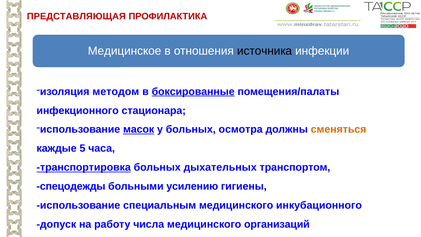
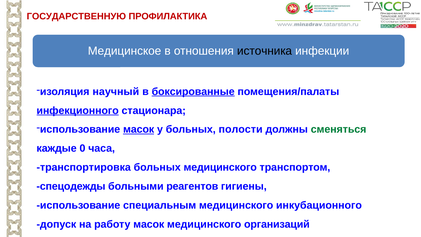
ПРЕДСТАВЛЯЮЩАЯ: ПРЕДСТАВЛЯЮЩАЯ -> ГОСУДАРСТВЕННУЮ
методом: методом -> научный
инфекционного underline: none -> present
осмотра: осмотра -> полости
сменяться colour: orange -> green
5: 5 -> 0
транспортировка underline: present -> none
больных дыхательных: дыхательных -> медицинского
усилению: усилению -> реагентов
работу числа: числа -> масок
